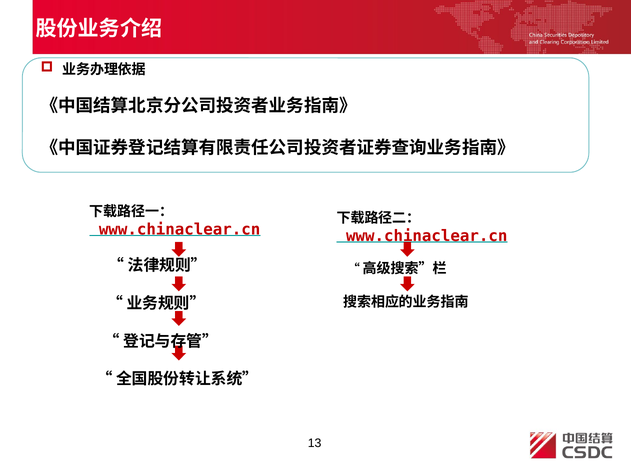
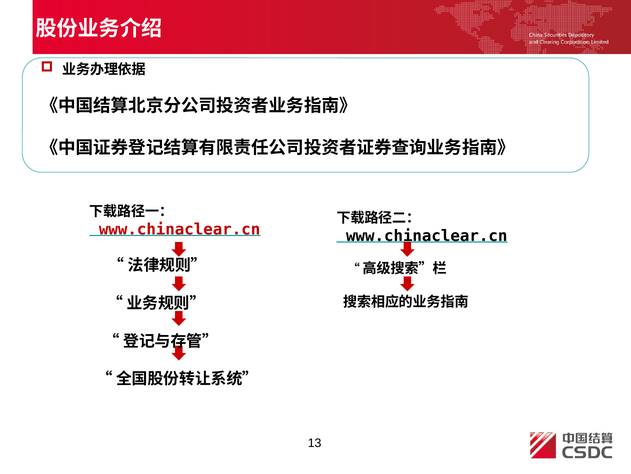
www.chinaclear.cn at (427, 236) colour: red -> black
